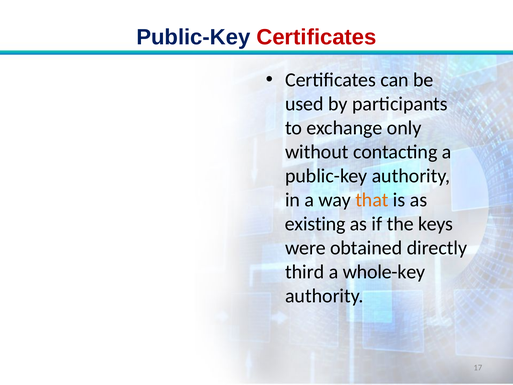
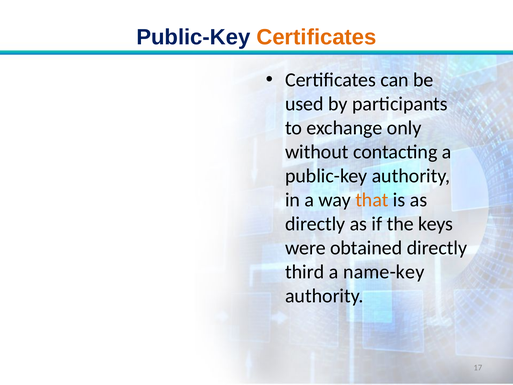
Certificates at (316, 37) colour: red -> orange
existing at (315, 224): existing -> directly
whole-key: whole-key -> name-key
